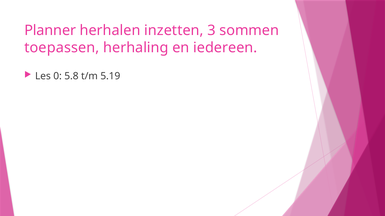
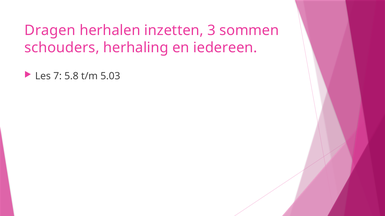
Planner: Planner -> Dragen
toepassen: toepassen -> schouders
0: 0 -> 7
5.19: 5.19 -> 5.03
